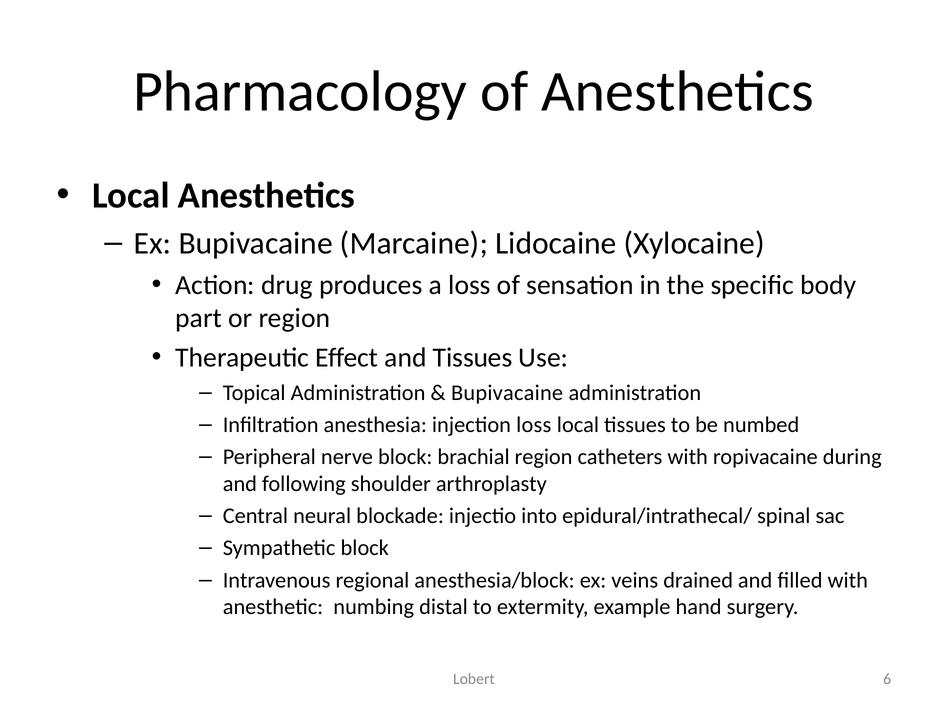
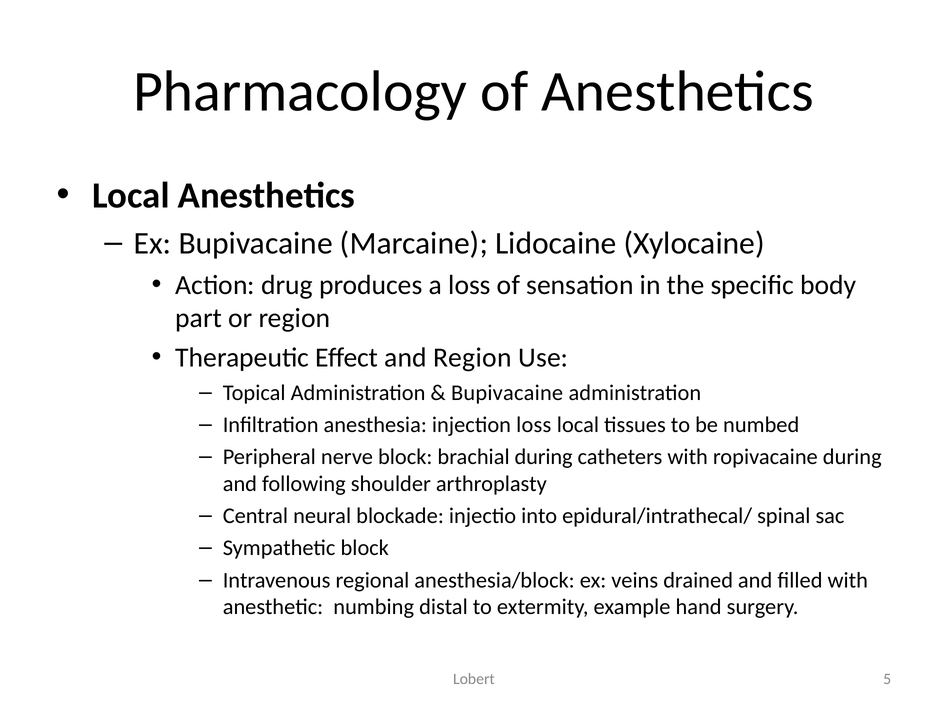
and Tissues: Tissues -> Region
brachial region: region -> during
6: 6 -> 5
